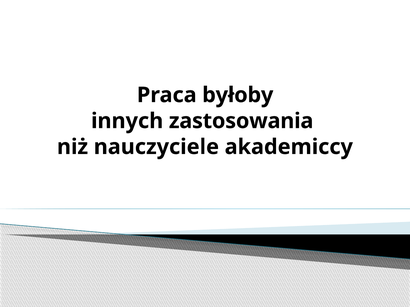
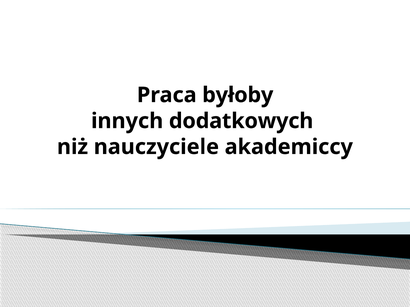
zastosowania: zastosowania -> dodatkowych
